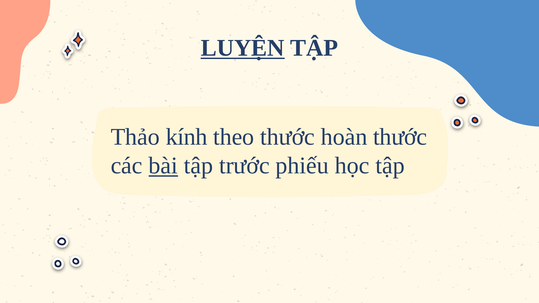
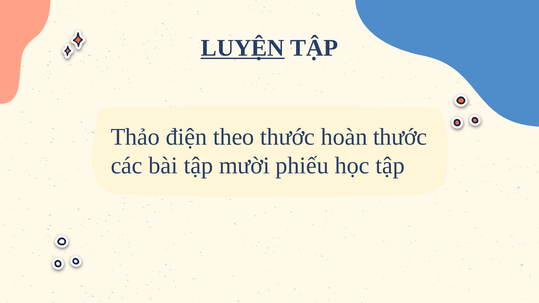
kính: kính -> điện
bài underline: present -> none
trước: trước -> mười
